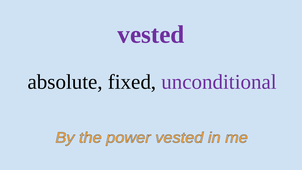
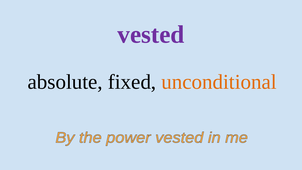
unconditional colour: purple -> orange
